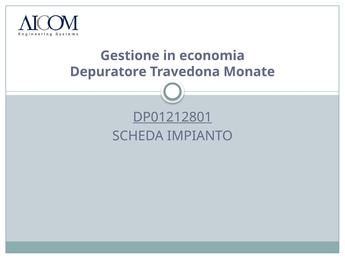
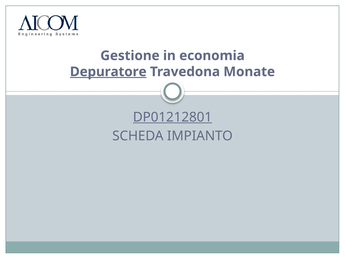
Depuratore underline: none -> present
